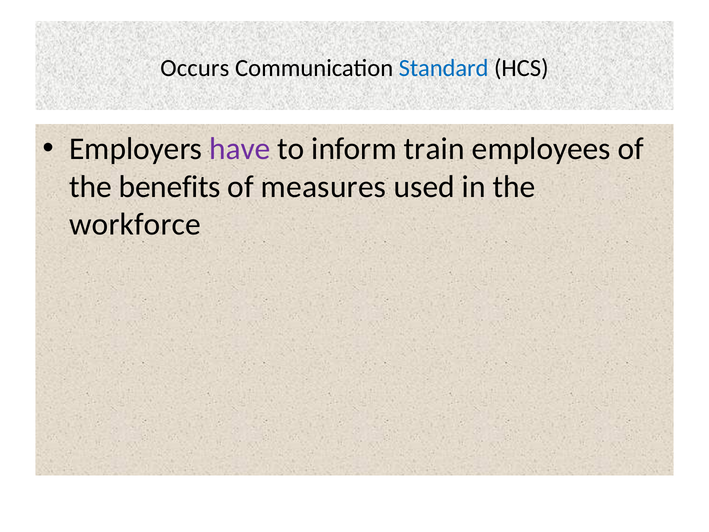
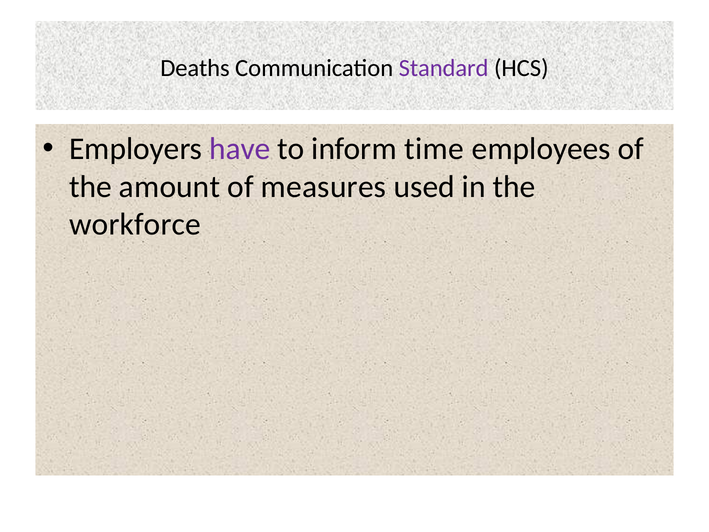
Occurs: Occurs -> Deaths
Standard colour: blue -> purple
train: train -> time
benefits: benefits -> amount
